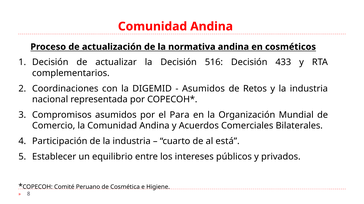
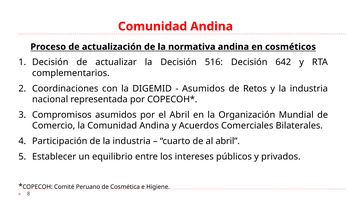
433: 433 -> 642
el Para: Para -> Abril
al está: está -> abril
